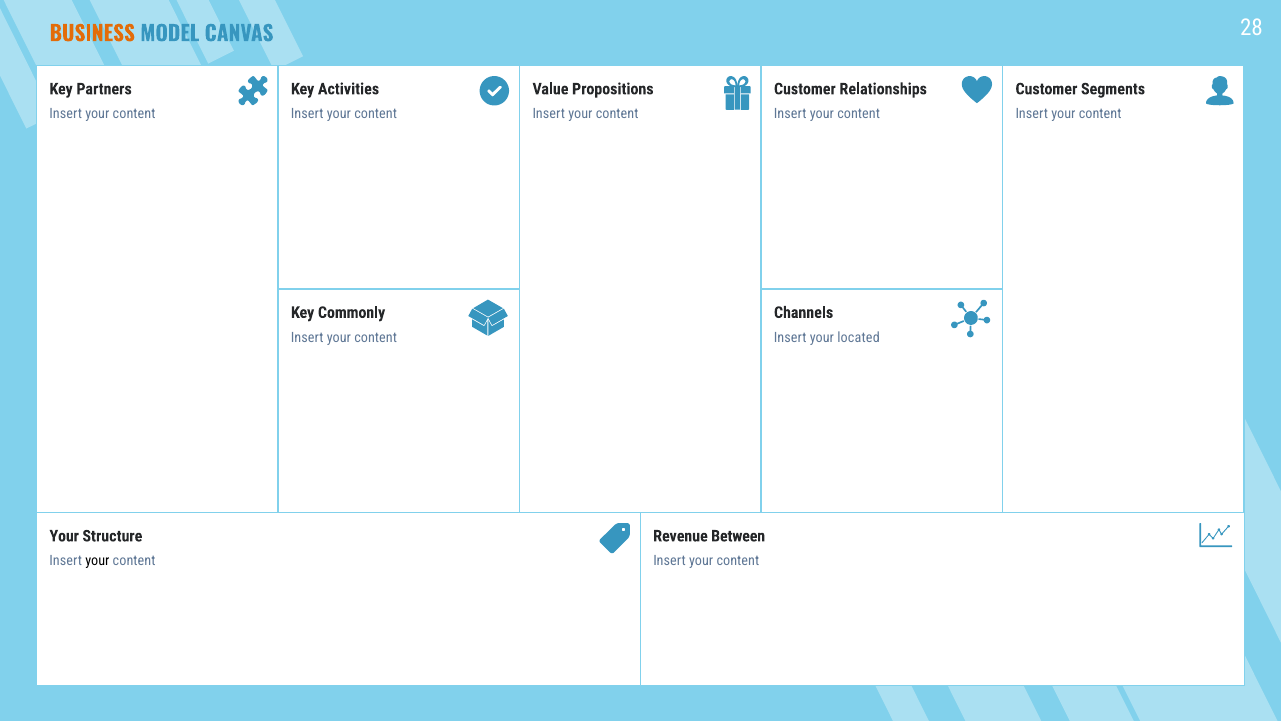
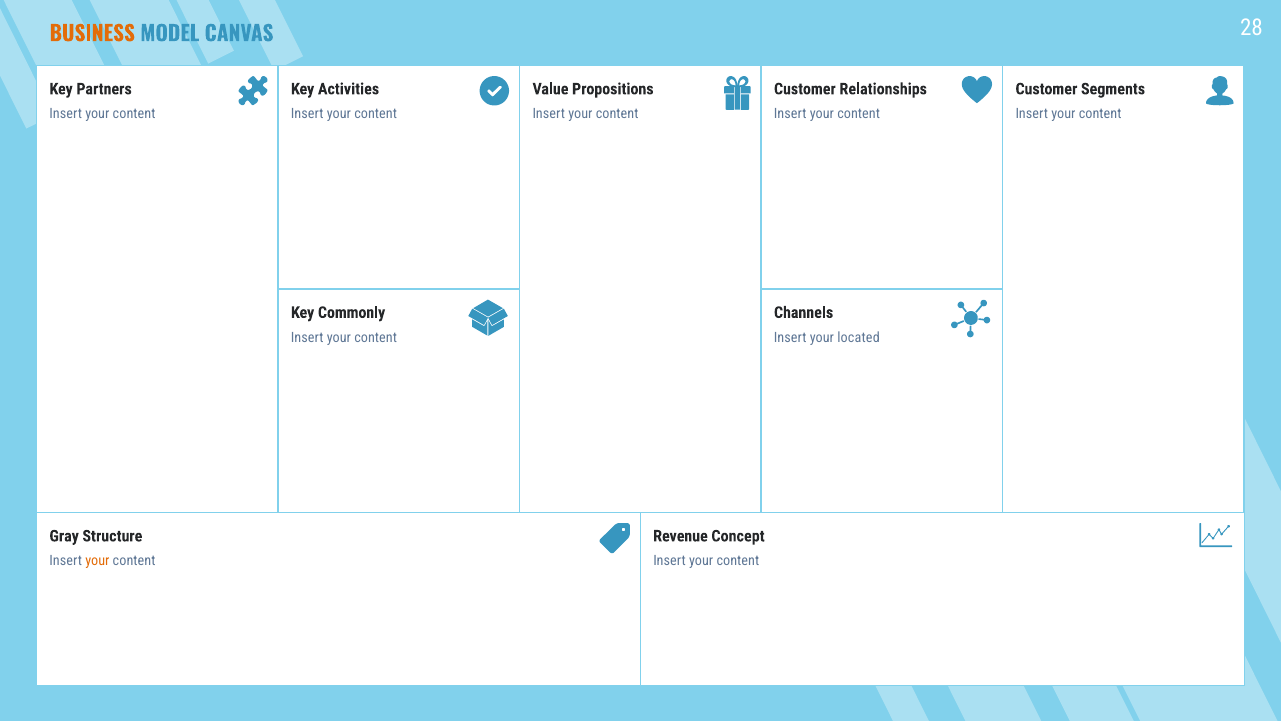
Your at (64, 536): Your -> Gray
Between: Between -> Concept
your at (97, 561) colour: black -> orange
